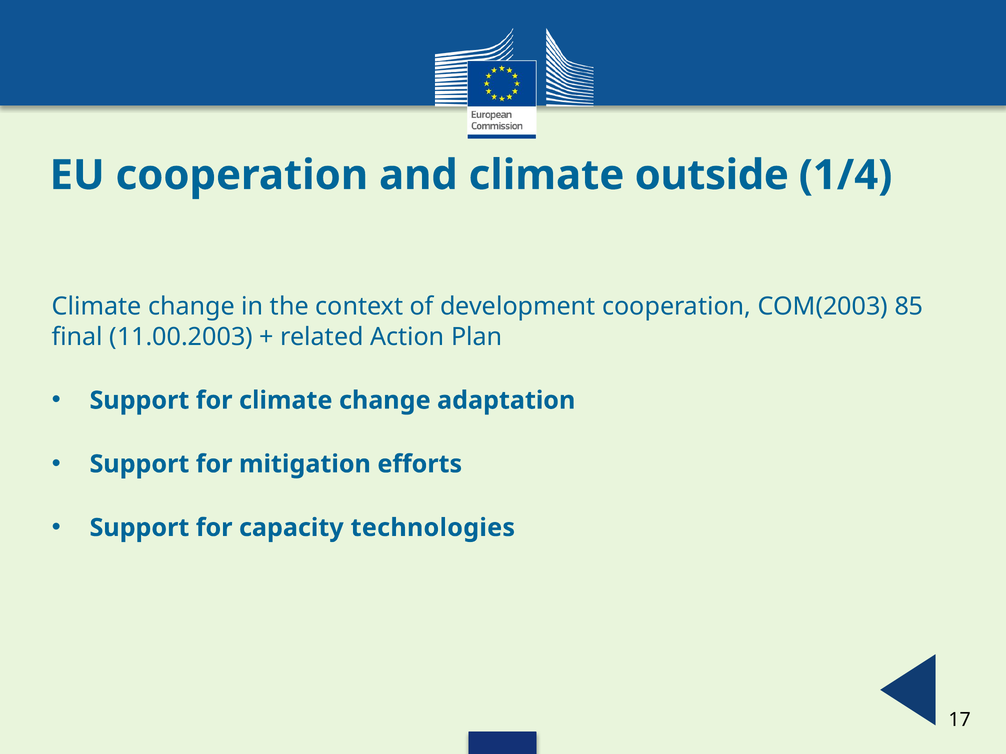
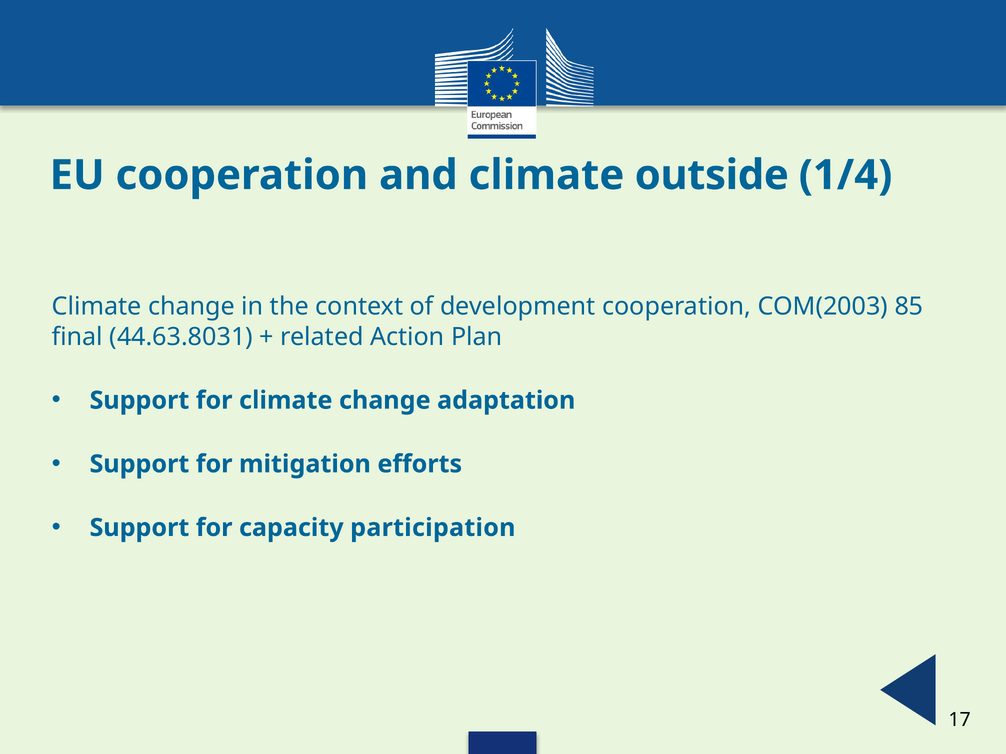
11.00.2003: 11.00.2003 -> 44.63.8031
technologies: technologies -> participation
